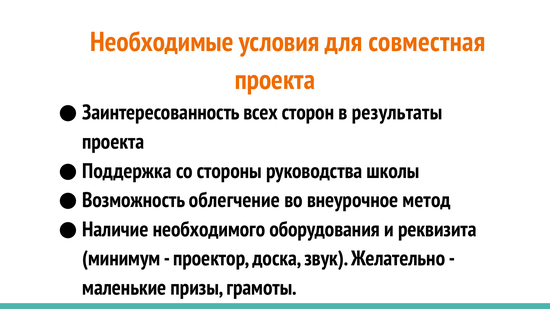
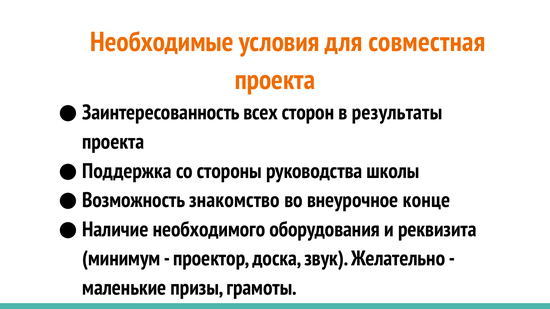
облегчение: облегчение -> знакомство
метод: метод -> конце
